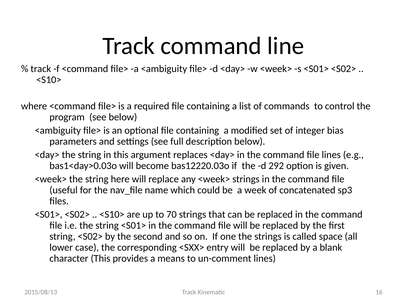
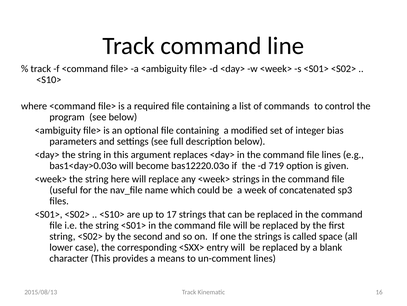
292: 292 -> 719
70: 70 -> 17
